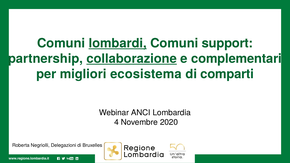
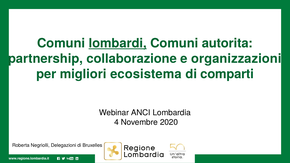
support: support -> autorita
collaborazione underline: present -> none
complementari: complementari -> organizzazioni
